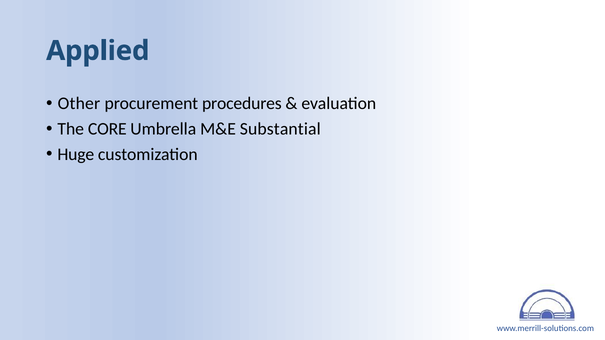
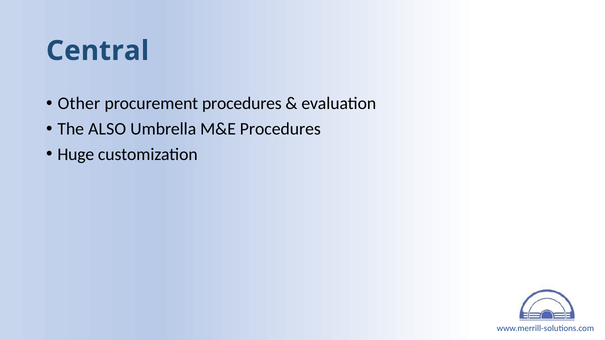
Applied: Applied -> Central
CORE: CORE -> ALSO
M&E Substantial: Substantial -> Procedures
